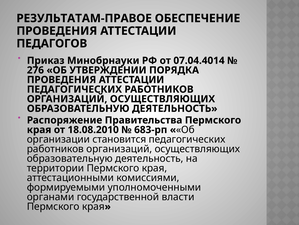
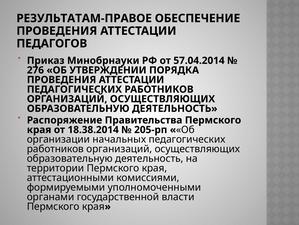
07.04.4014: 07.04.4014 -> 57.04.2014
18.08.2010: 18.08.2010 -> 18.38.2014
683-рп: 683-рп -> 205-рп
становится: становится -> начальных
